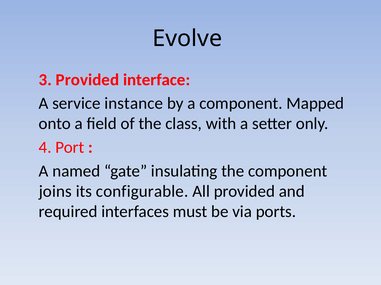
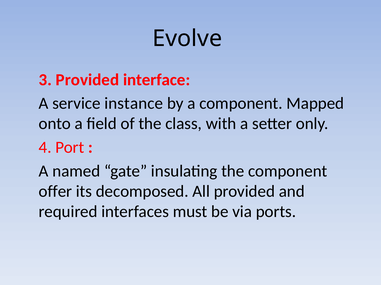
joins: joins -> offer
configurable: configurable -> decomposed
